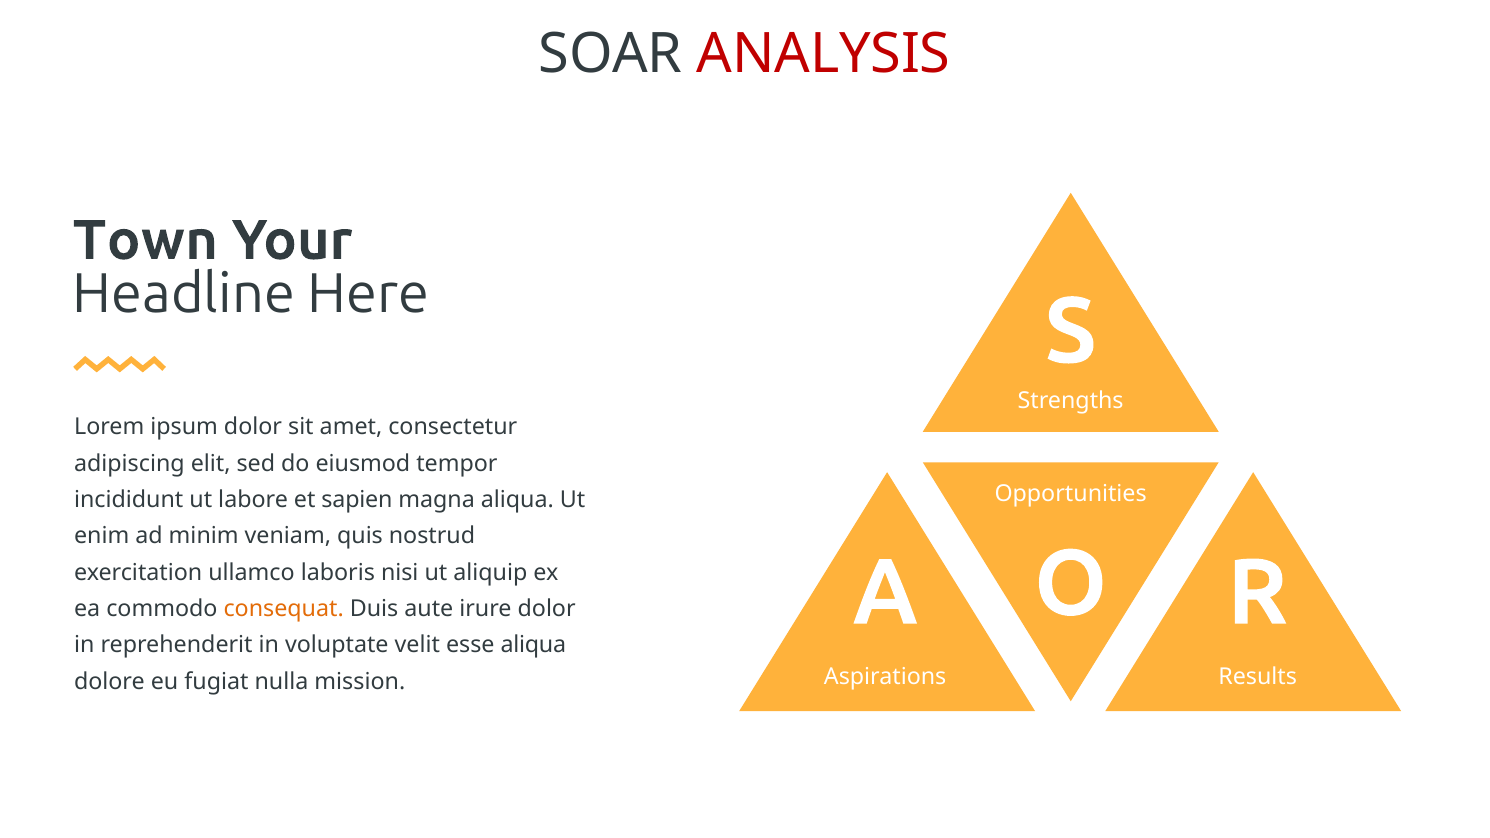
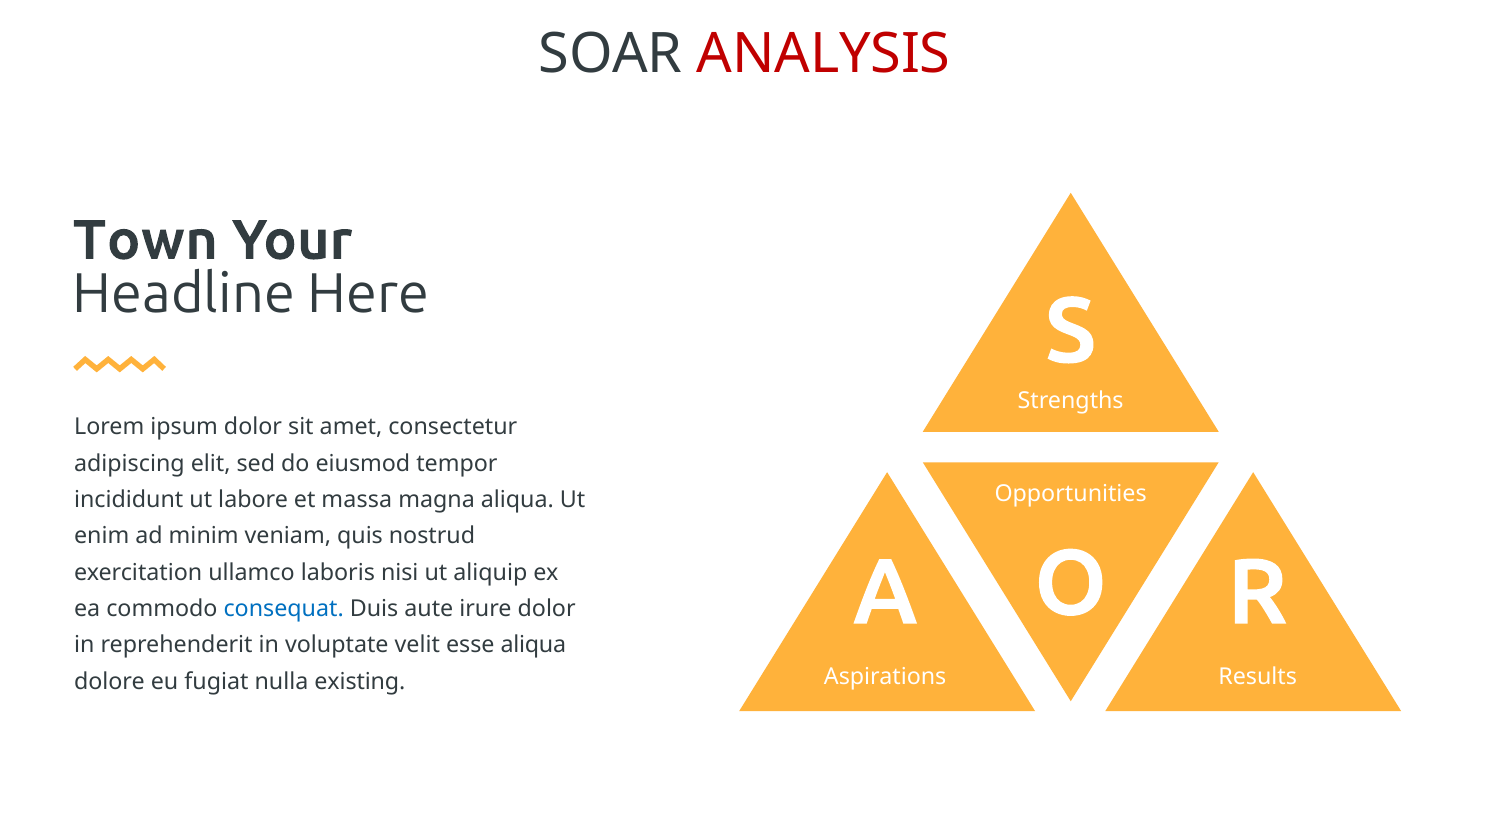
sapien: sapien -> massa
consequat colour: orange -> blue
mission: mission -> existing
